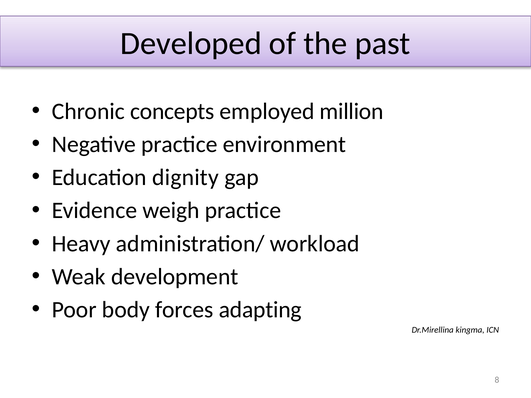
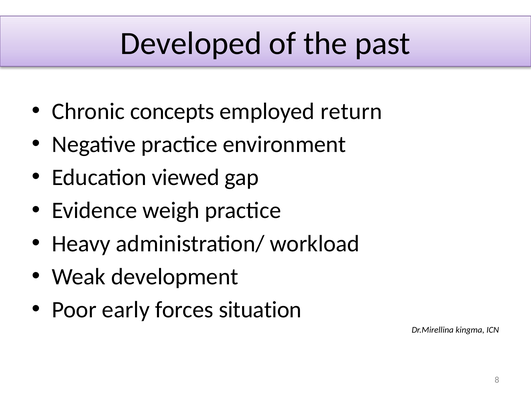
million: million -> return
dignity: dignity -> viewed
body: body -> early
adapting: adapting -> situation
